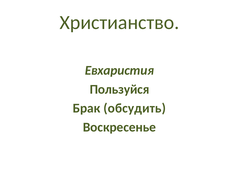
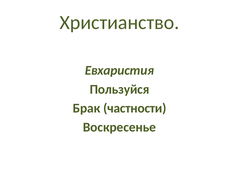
обсудить: обсудить -> частности
